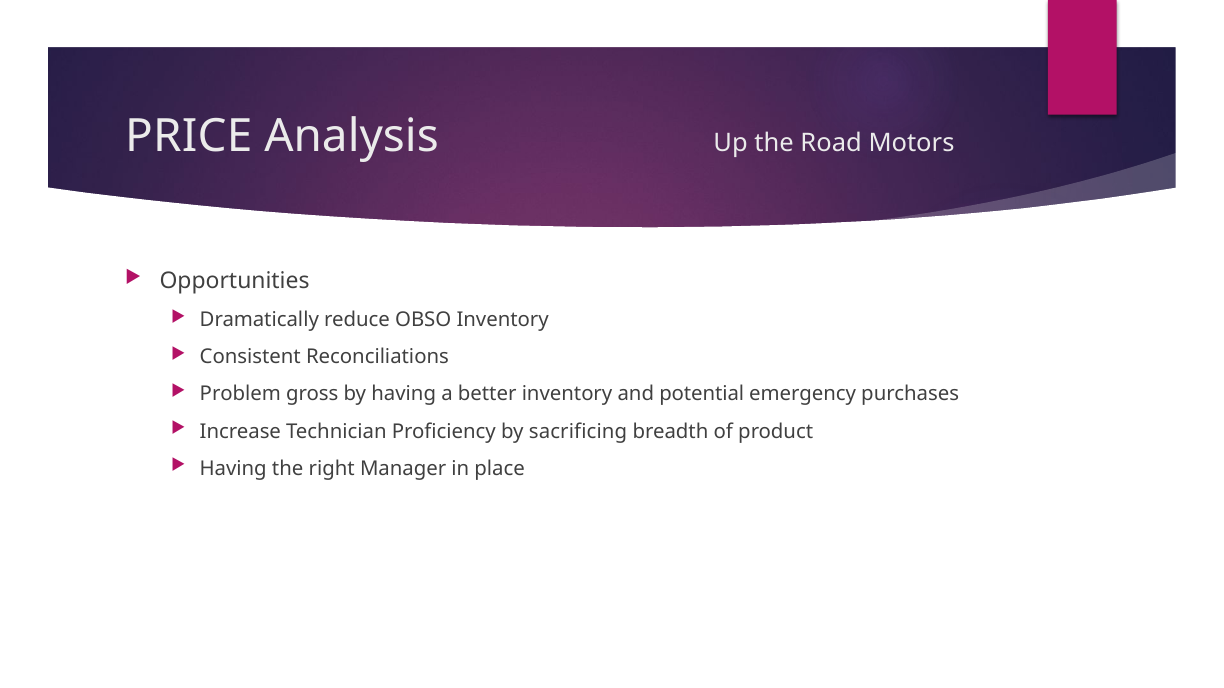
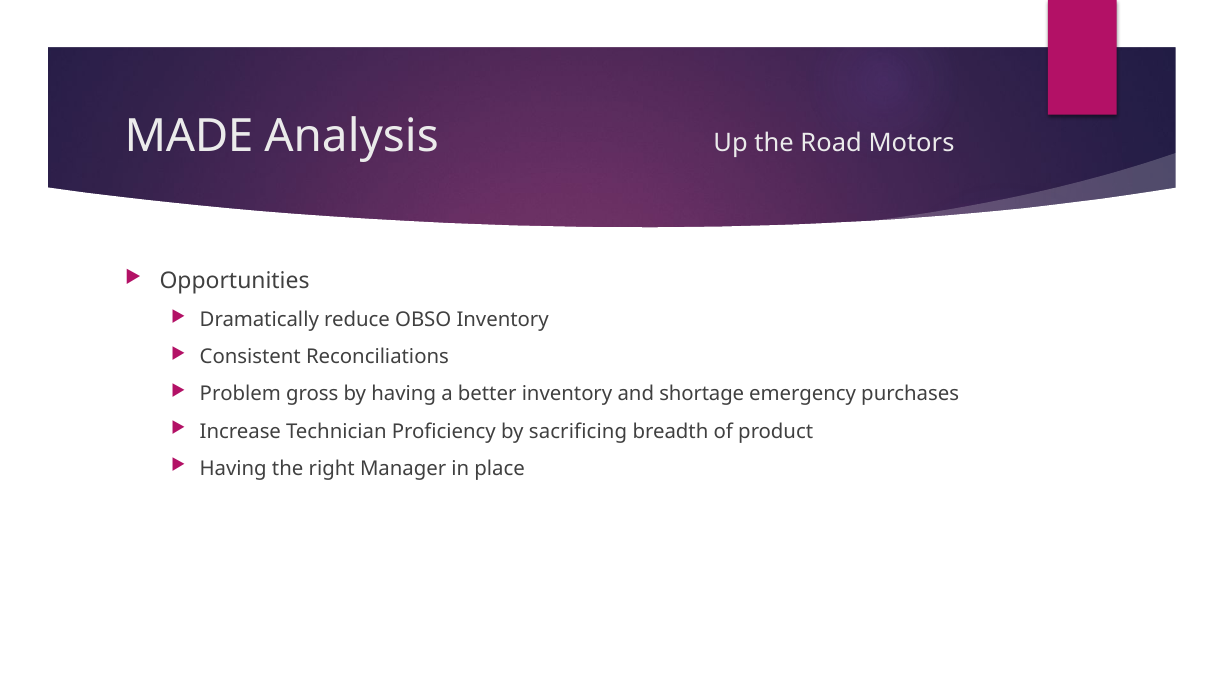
PRICE: PRICE -> MADE
potential: potential -> shortage
